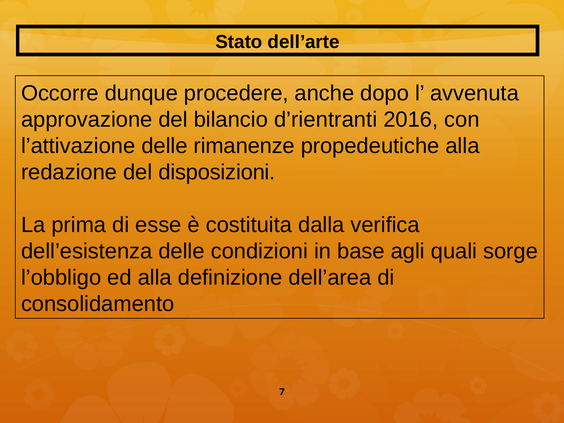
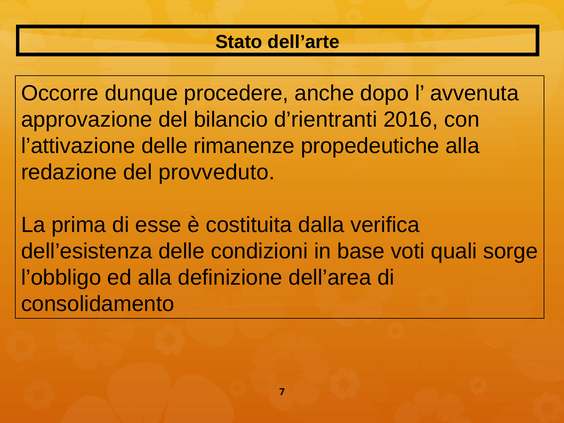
disposizioni: disposizioni -> provveduto
agli: agli -> voti
